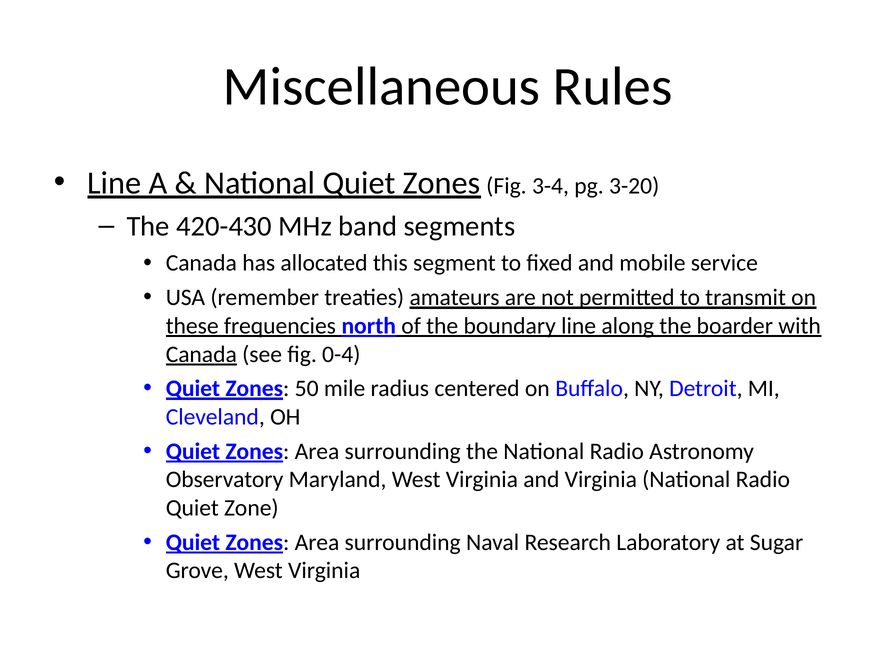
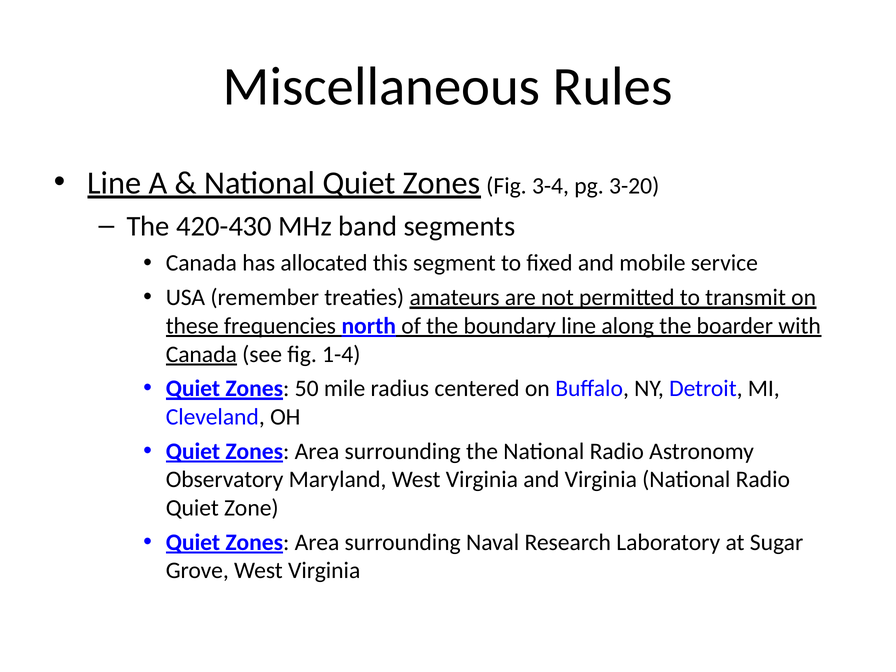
0-4: 0-4 -> 1-4
